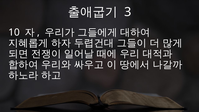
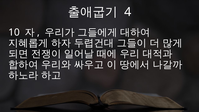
3: 3 -> 4
